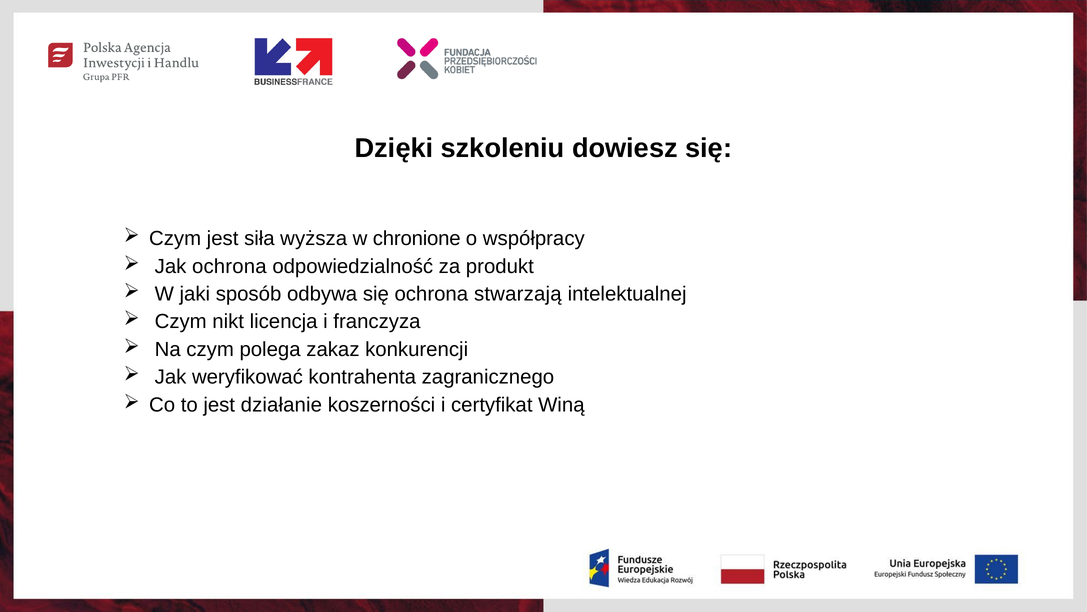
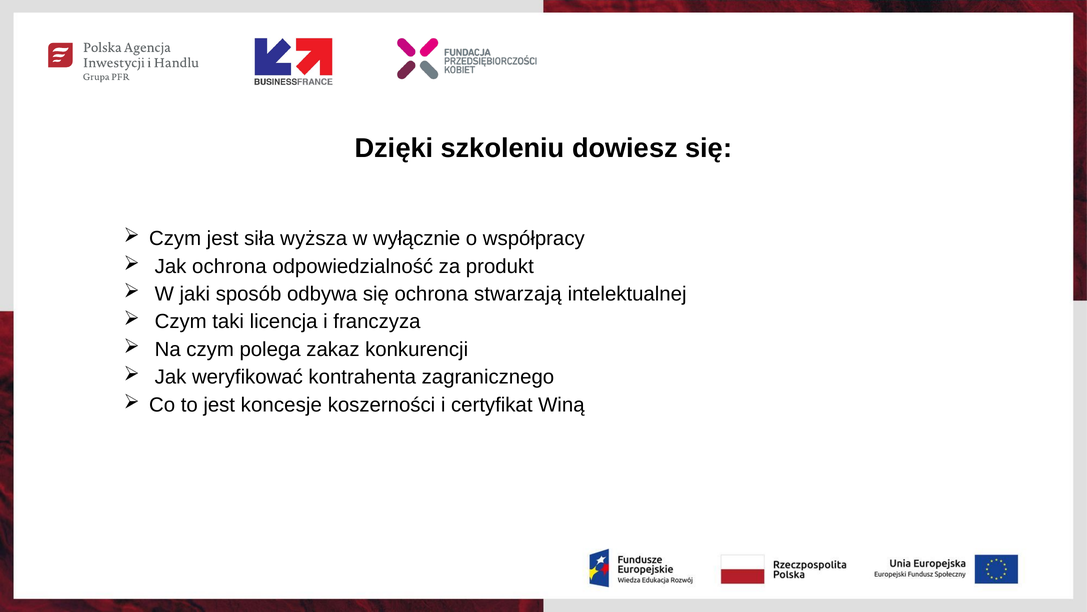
chronione: chronione -> wyłącznie
nikt: nikt -> taki
działanie: działanie -> koncesje
